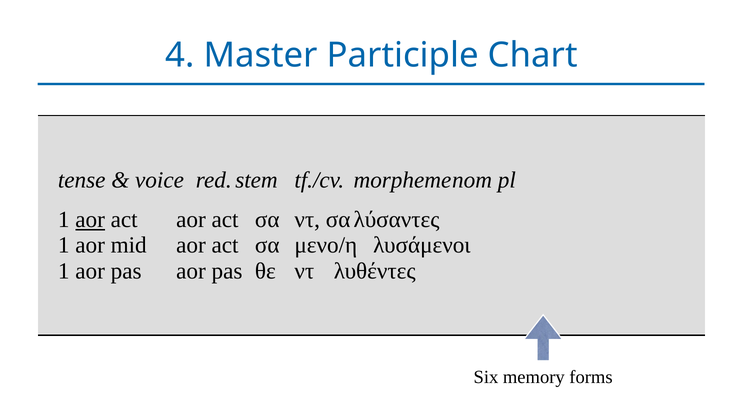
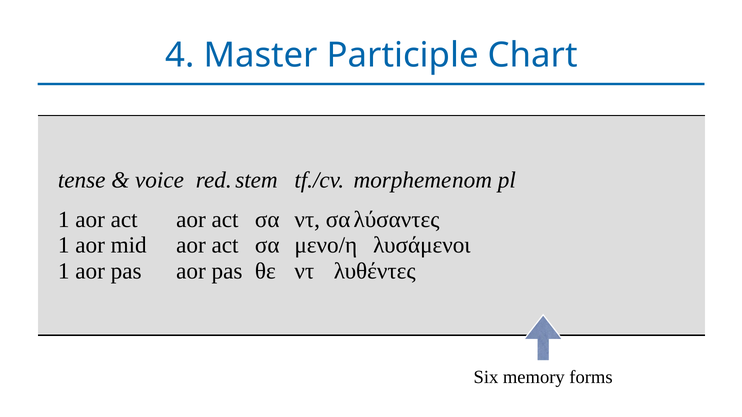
aor at (90, 220) underline: present -> none
